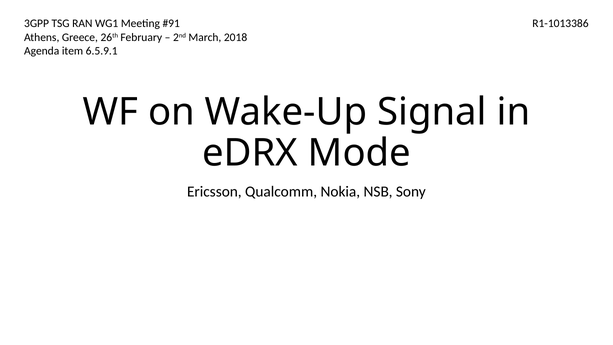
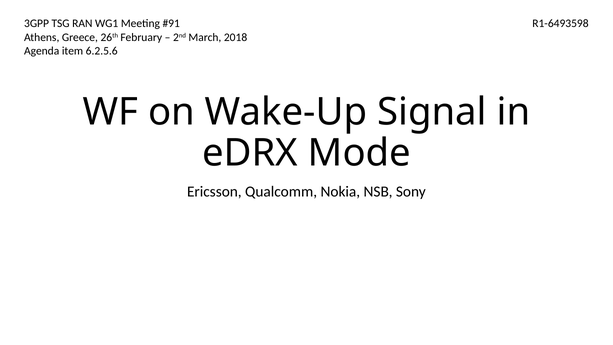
R1-1013386: R1-1013386 -> R1-6493598
6.5.9.1: 6.5.9.1 -> 6.2.5.6
